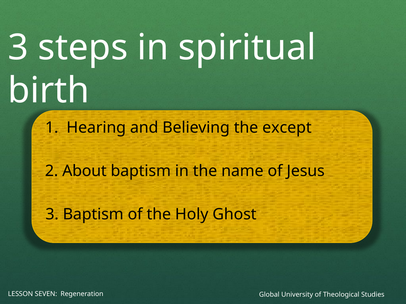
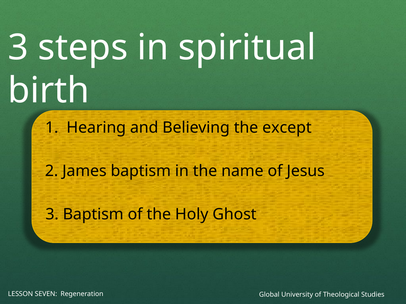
About: About -> James
